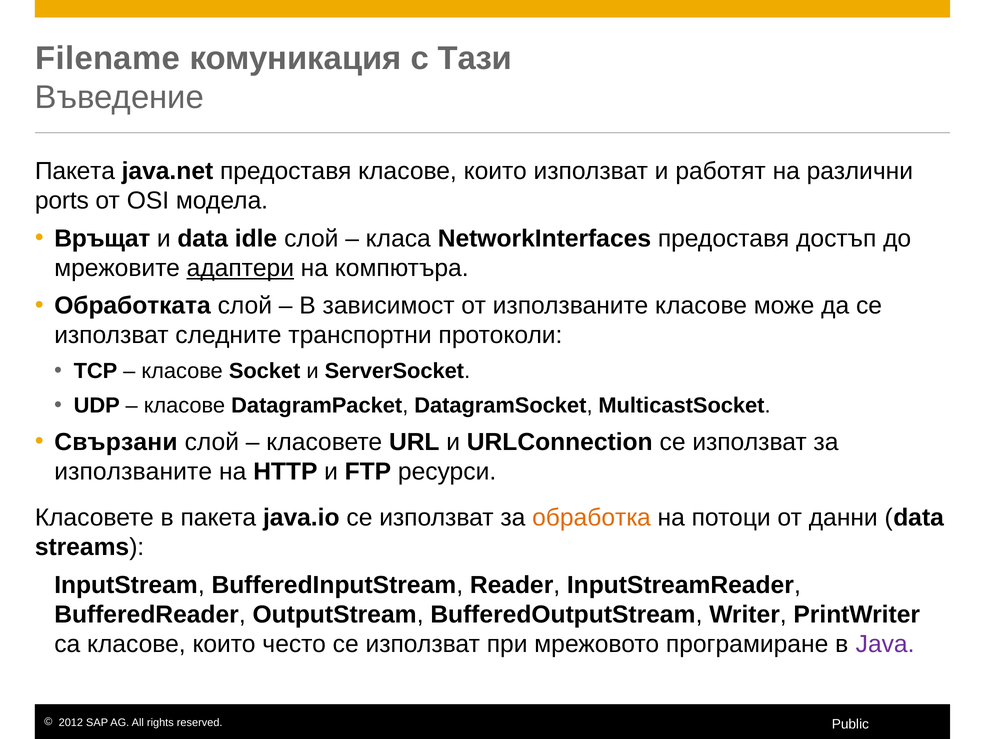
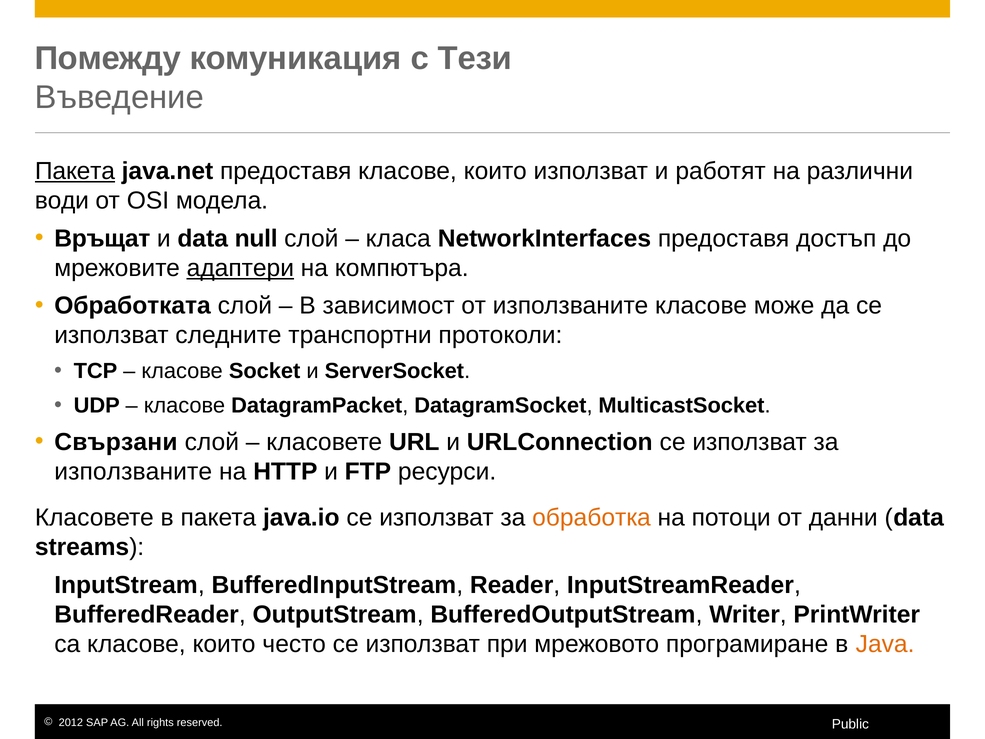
Filename: Filename -> Помежду
Тази: Тази -> Тези
Пакета at (75, 171) underline: none -> present
ports: ports -> води
idle: idle -> null
Java colour: purple -> orange
